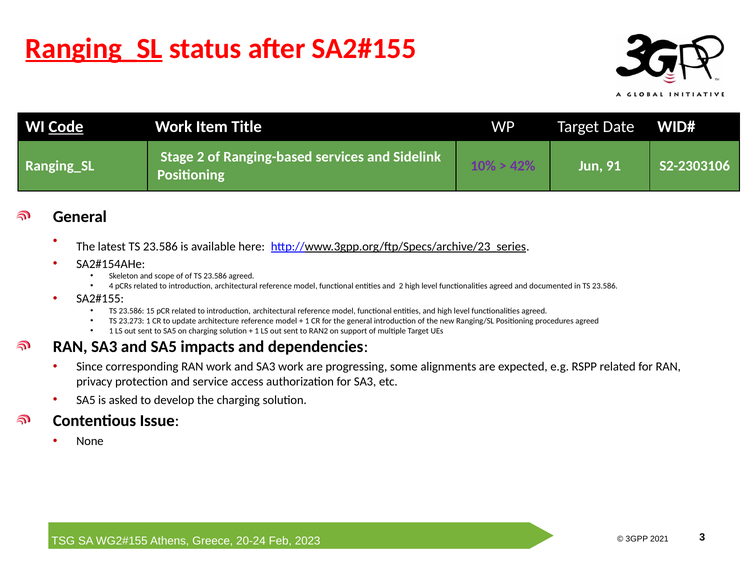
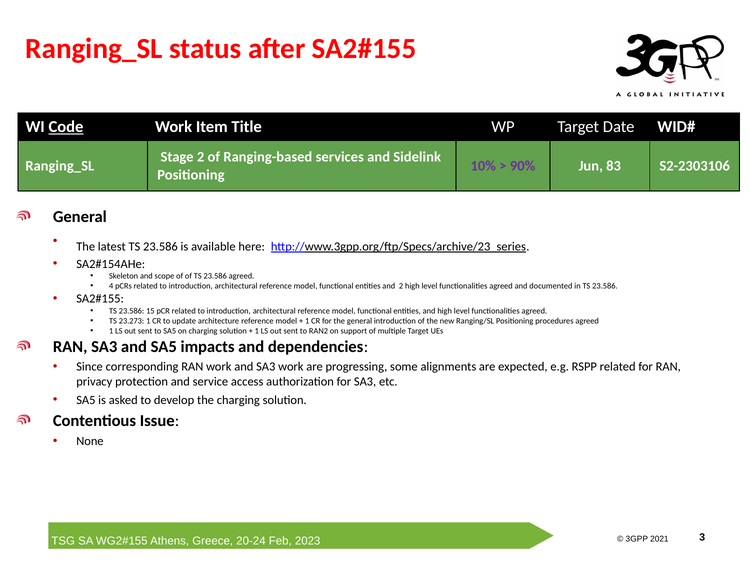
Ranging_SL at (94, 49) underline: present -> none
42%: 42% -> 90%
91: 91 -> 83
